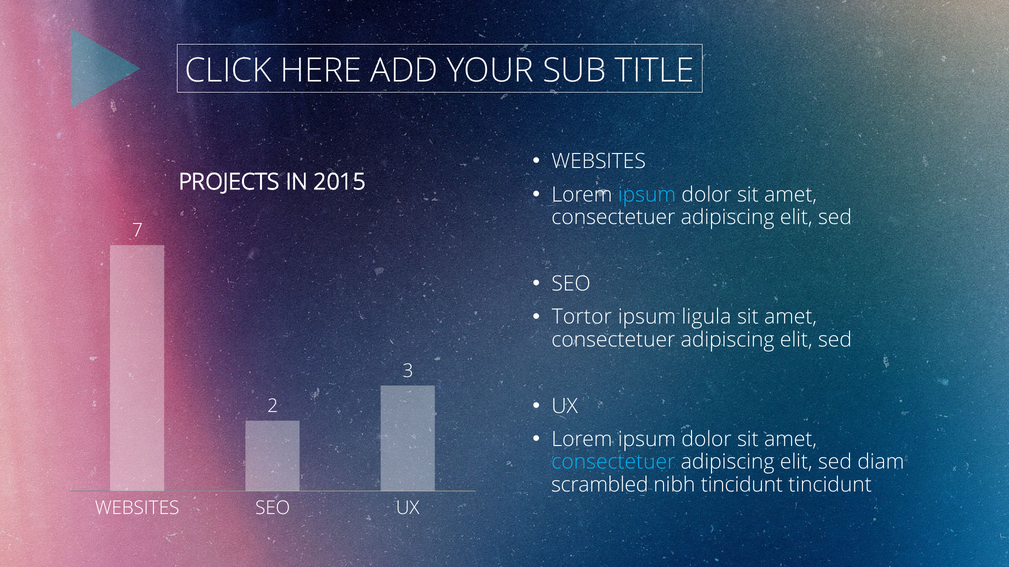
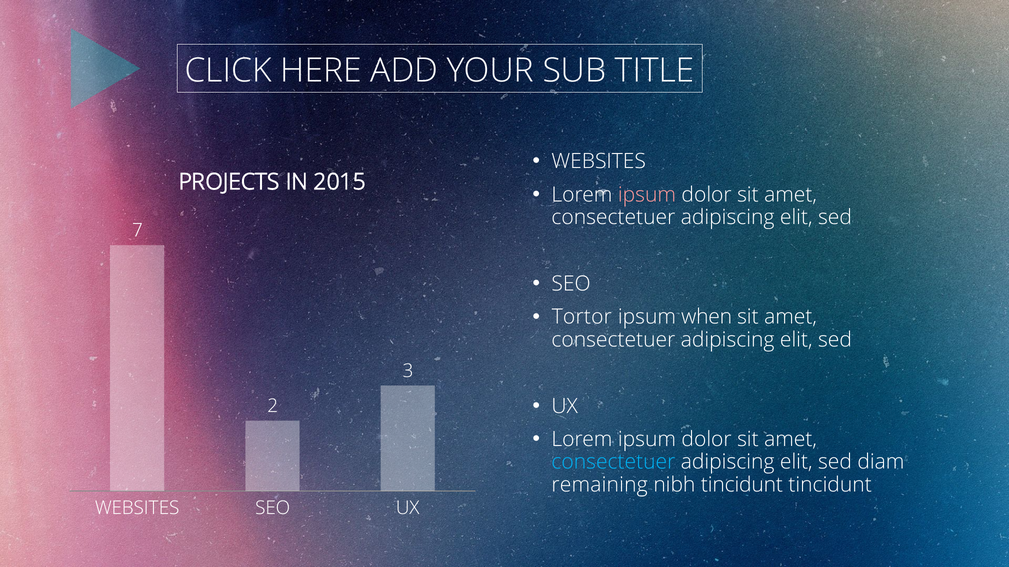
ipsum at (647, 195) colour: light blue -> pink
ligula: ligula -> when
scrambled: scrambled -> remaining
